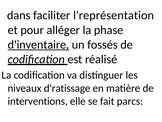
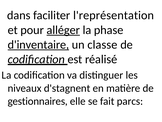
alléger underline: none -> present
fossés: fossés -> classe
d'ratissage: d'ratissage -> d'stagnent
interventions: interventions -> gestionnaires
